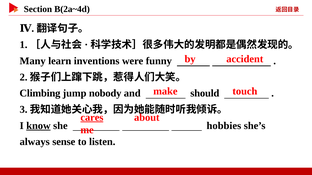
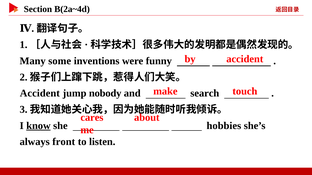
learn: learn -> some
Climbing at (40, 94): Climbing -> Accident
should: should -> search
cares underline: present -> none
sense: sense -> front
